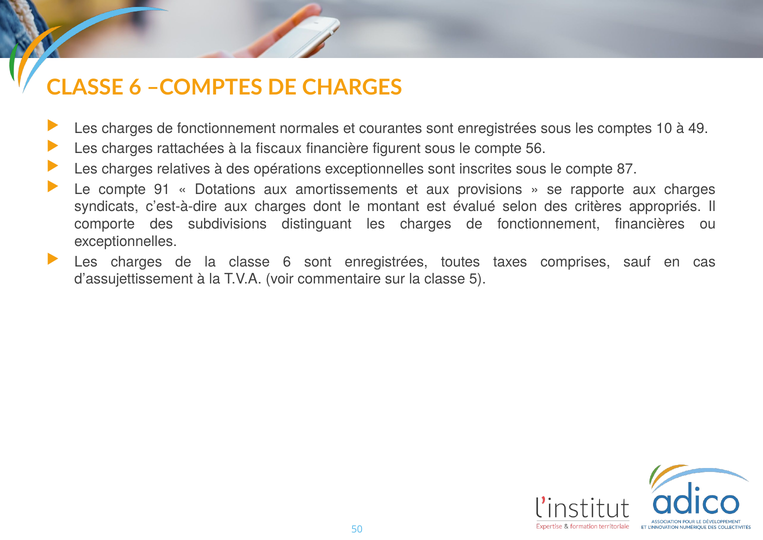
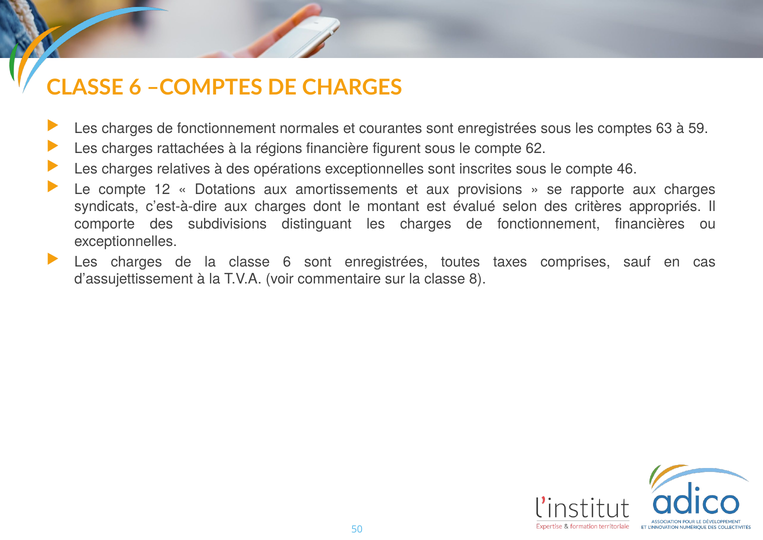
10: 10 -> 63
49: 49 -> 59
fiscaux: fiscaux -> régions
56: 56 -> 62
87: 87 -> 46
91: 91 -> 12
5: 5 -> 8
